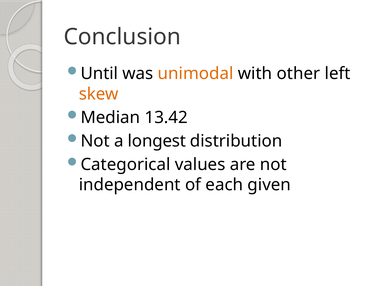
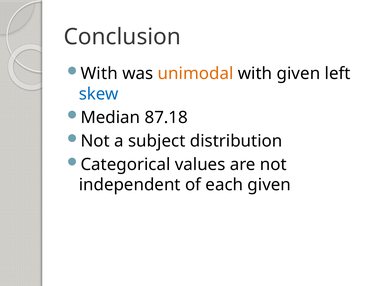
Until at (99, 74): Until -> With
with other: other -> given
skew colour: orange -> blue
13.42: 13.42 -> 87.18
longest: longest -> subject
